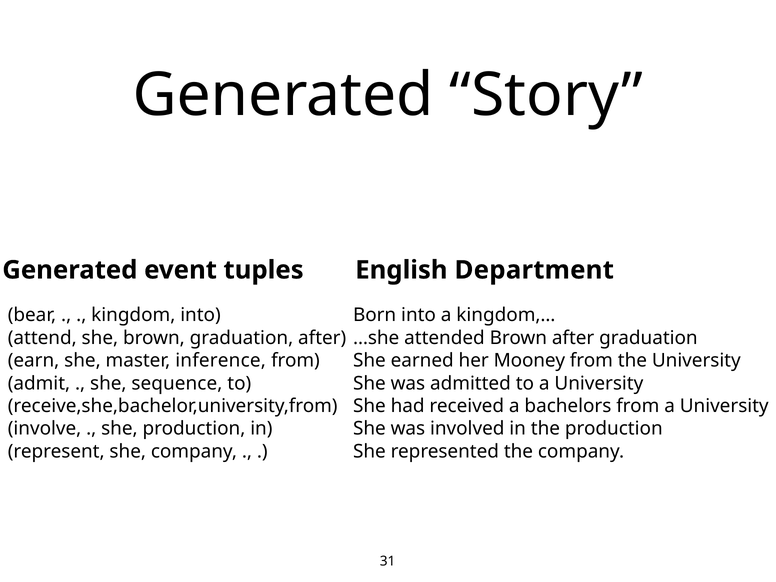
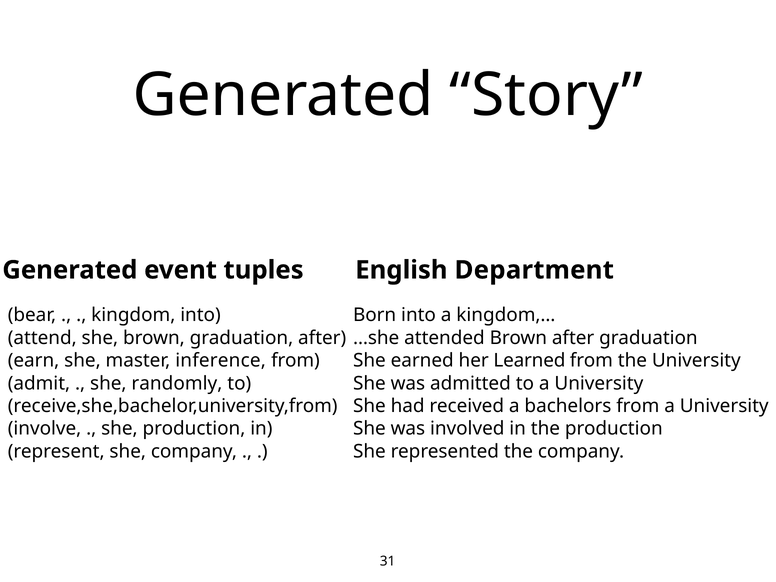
Mooney: Mooney -> Learned
sequence: sequence -> randomly
